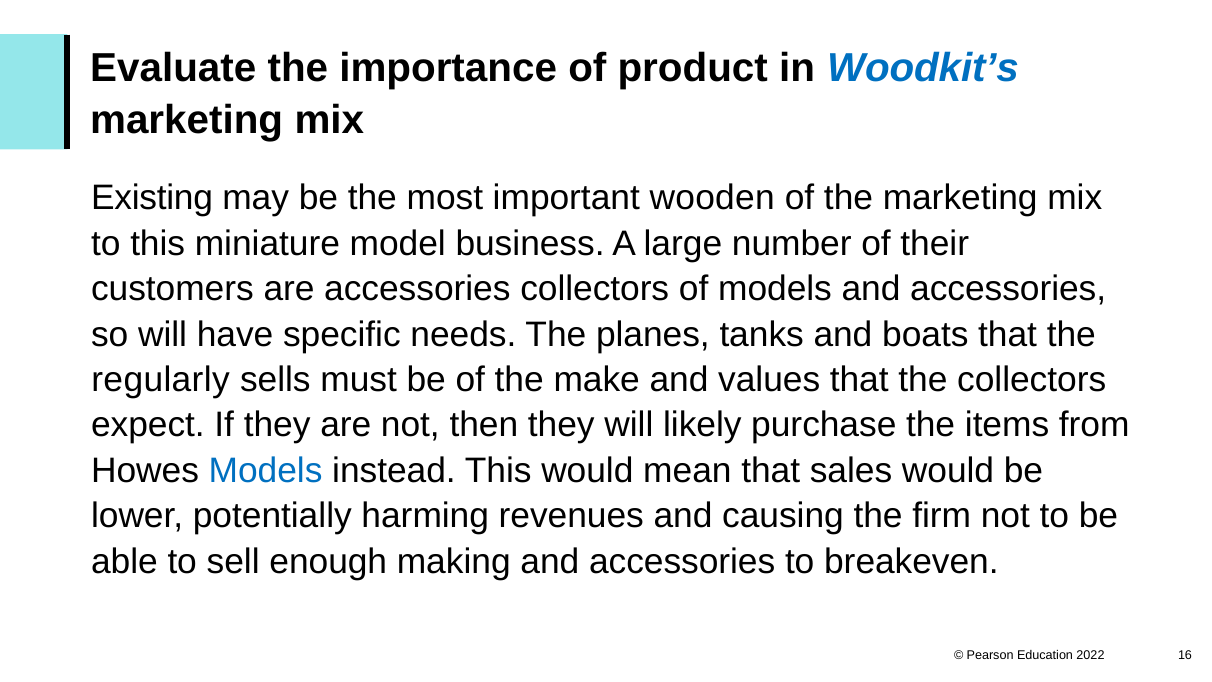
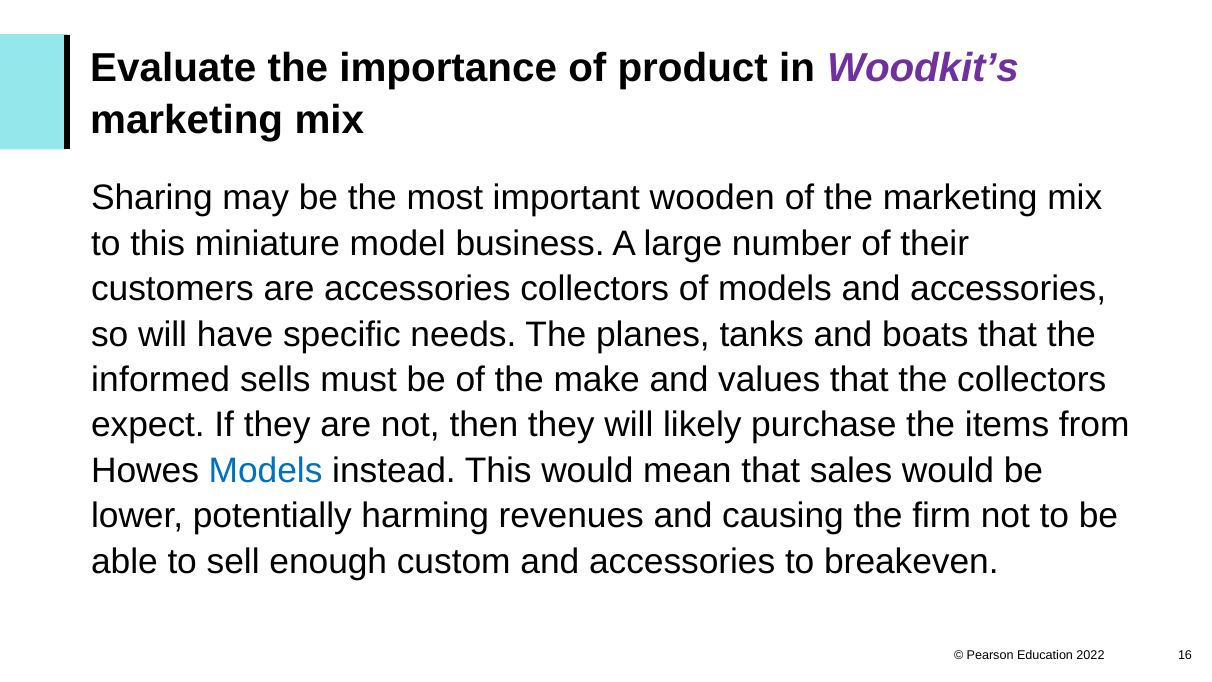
Woodkit’s colour: blue -> purple
Existing: Existing -> Sharing
regularly: regularly -> informed
making: making -> custom
